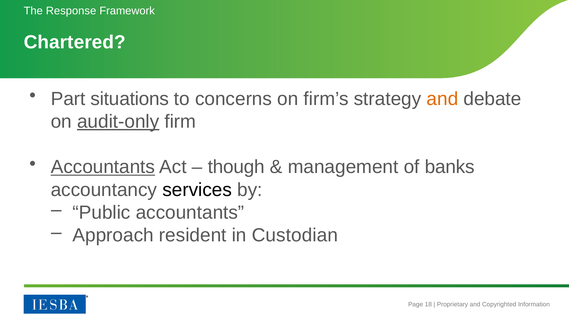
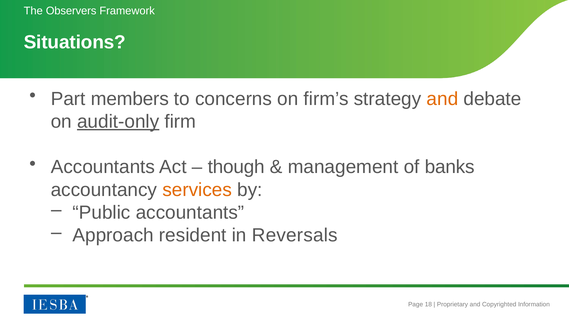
Response: Response -> Observers
Chartered: Chartered -> Situations
situations: situations -> members
Accountants at (103, 167) underline: present -> none
services colour: black -> orange
Custodian: Custodian -> Reversals
